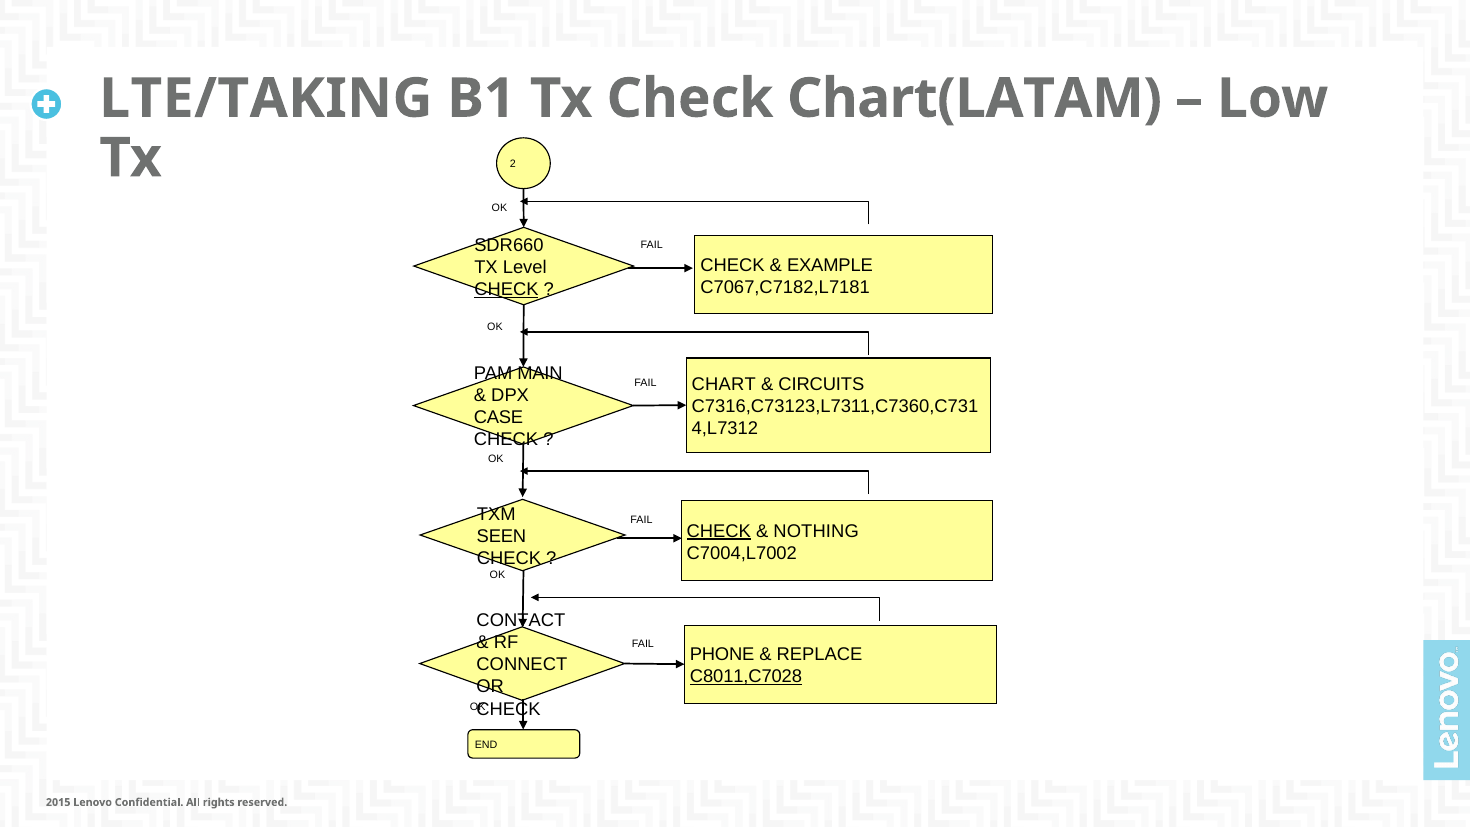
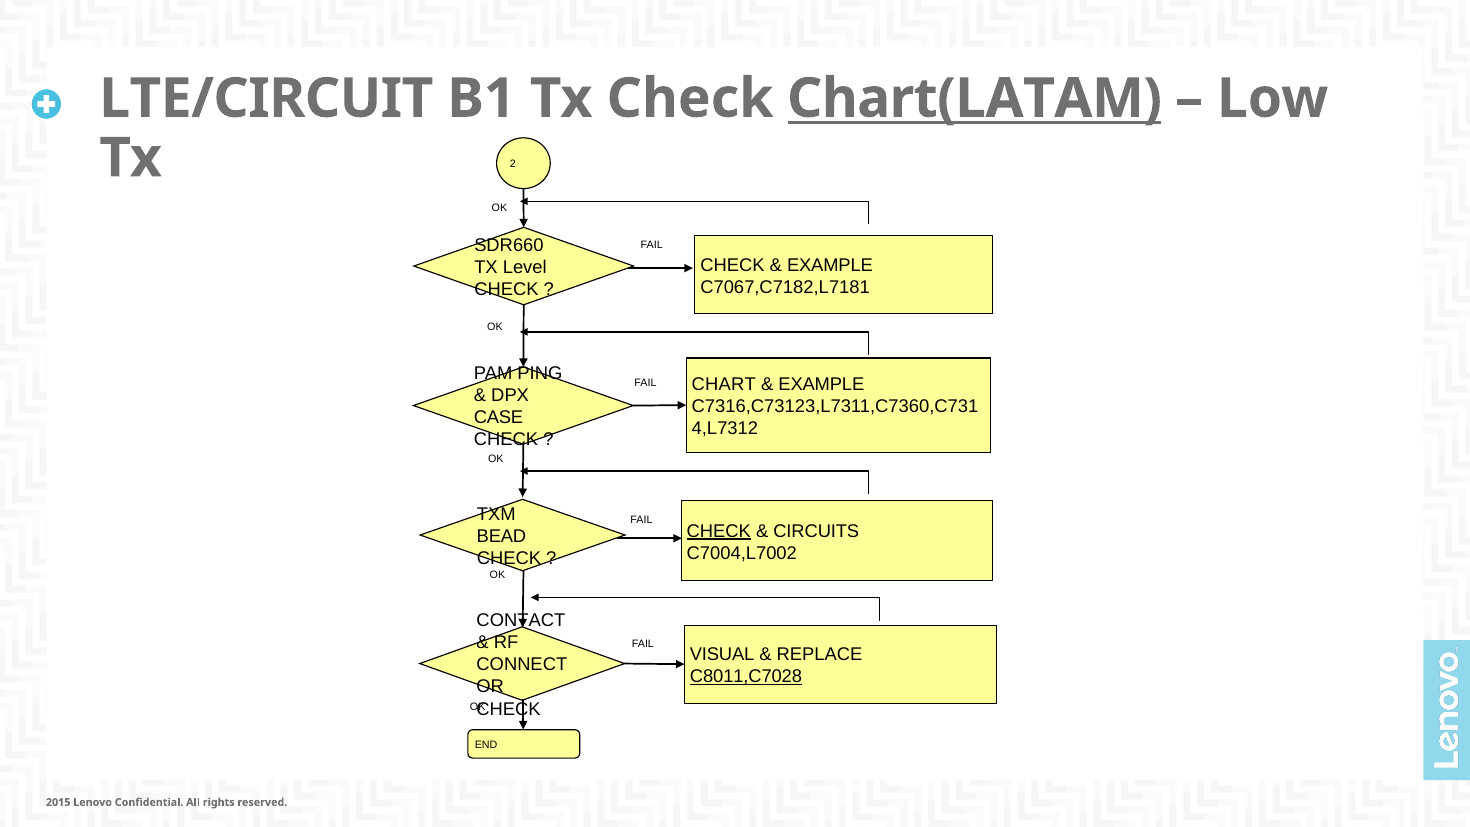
LTE/TAKING: LTE/TAKING -> LTE/CIRCUIT
Chart(LATAM underline: none -> present
CHECK at (506, 289) underline: present -> none
MAIN: MAIN -> PING
CIRCUITS at (821, 384): CIRCUITS -> EXAMPLE
NOTHING: NOTHING -> CIRCUITS
SEEN: SEEN -> BEAD
PHONE: PHONE -> VISUAL
